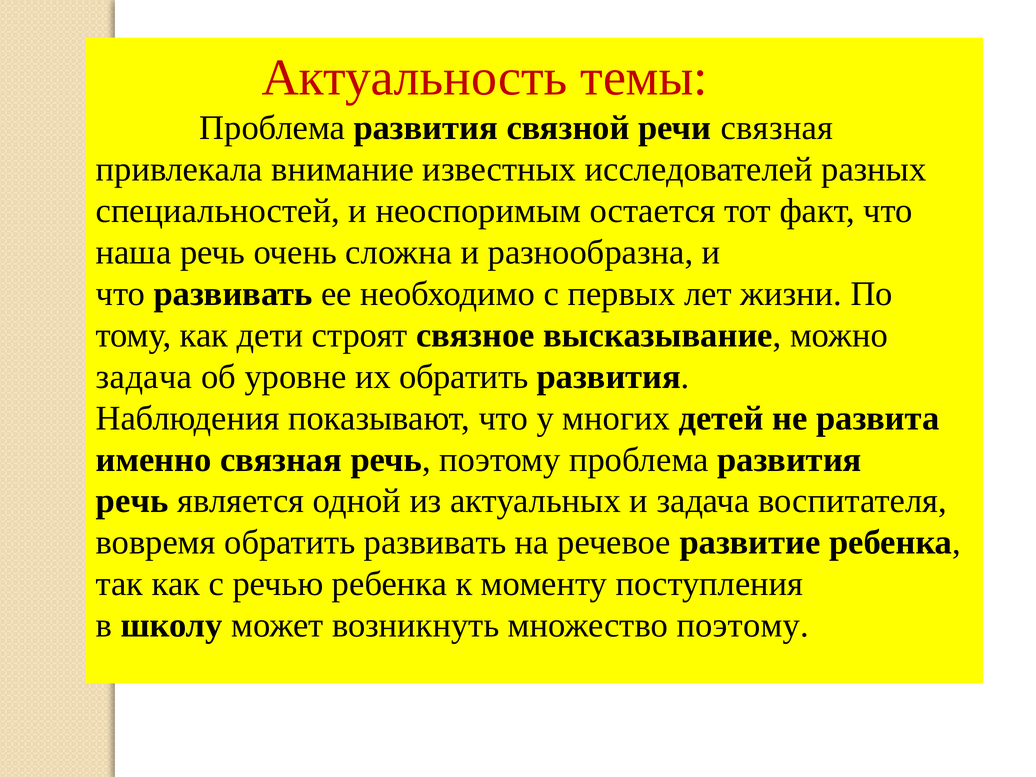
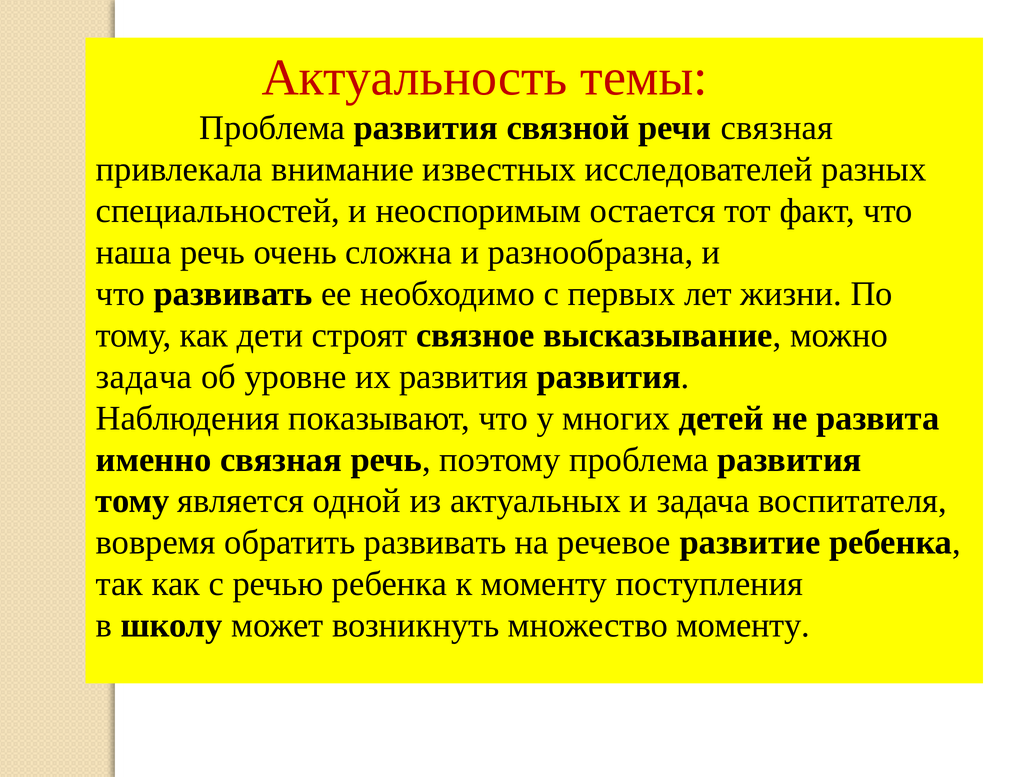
их обратить: обратить -> развития
речь at (132, 501): речь -> тому
множество поэтому: поэтому -> моменту
